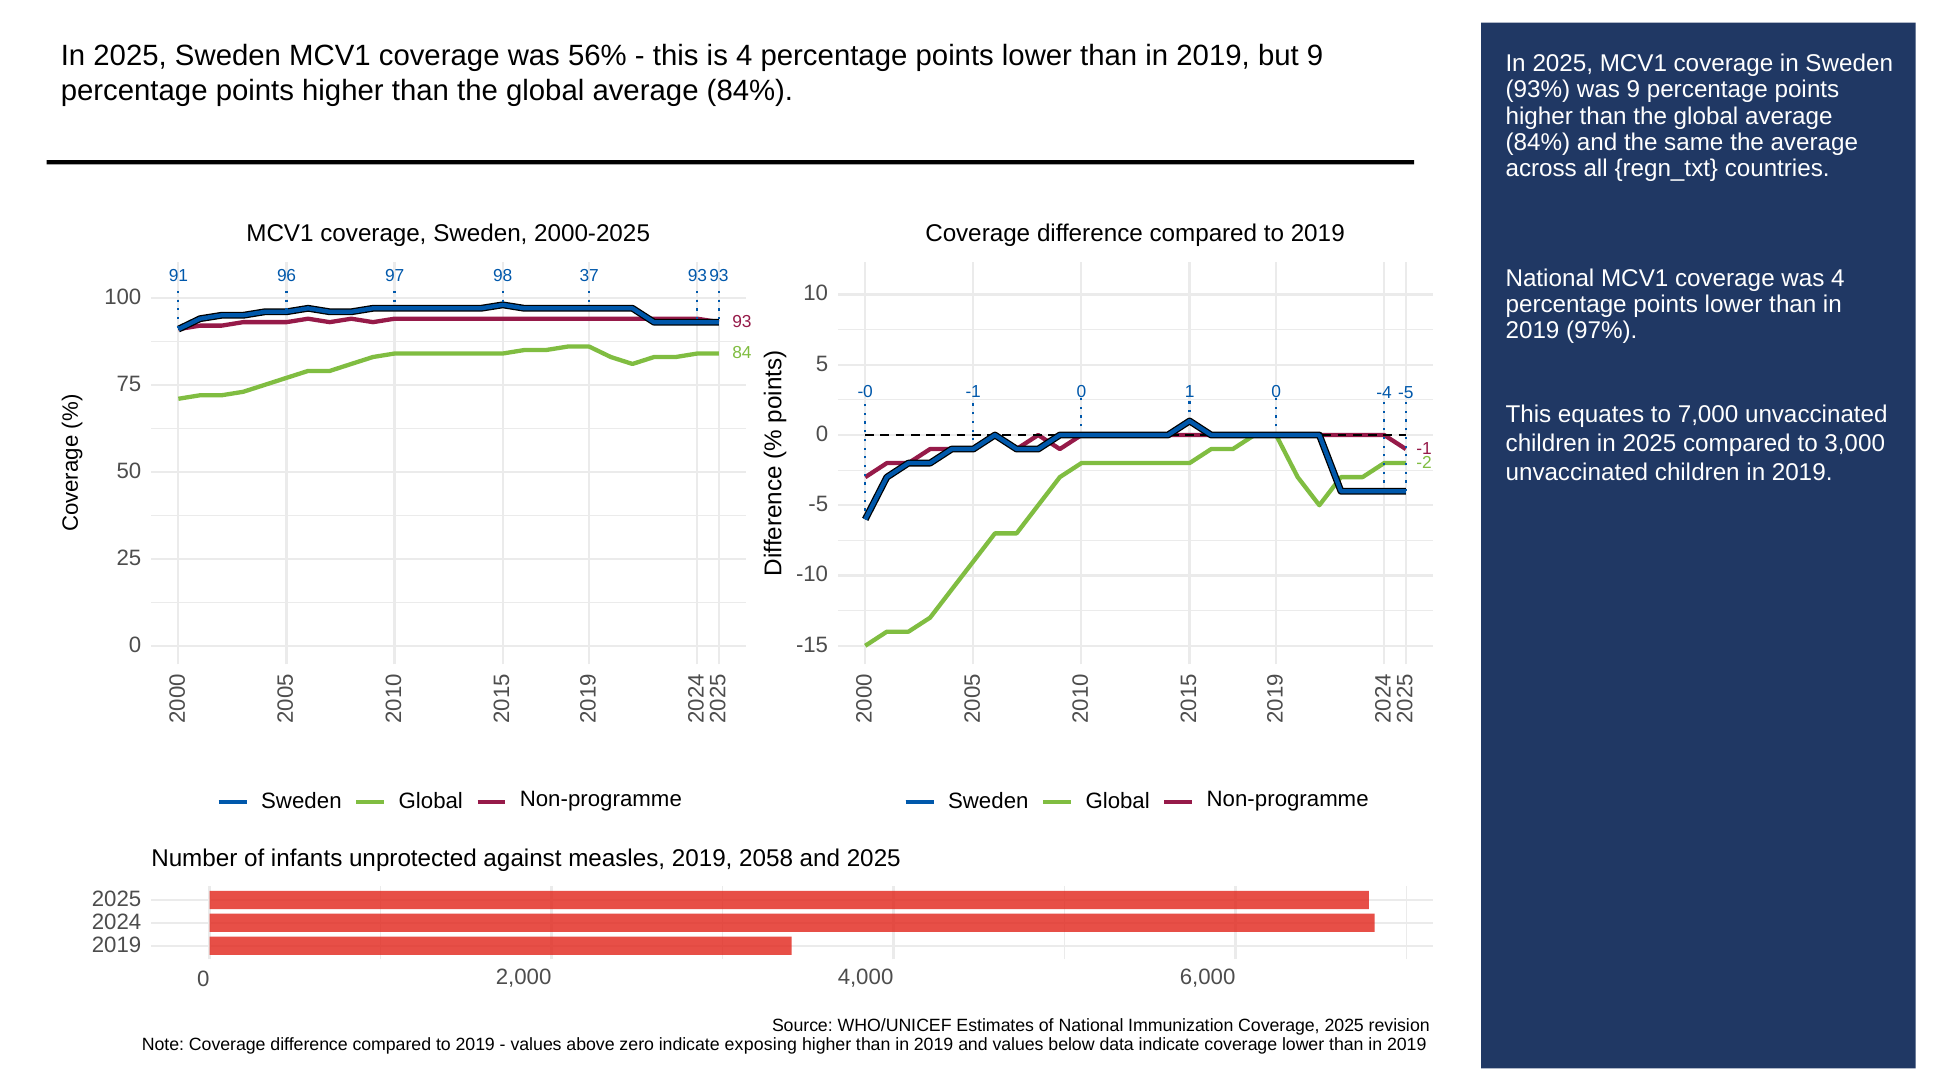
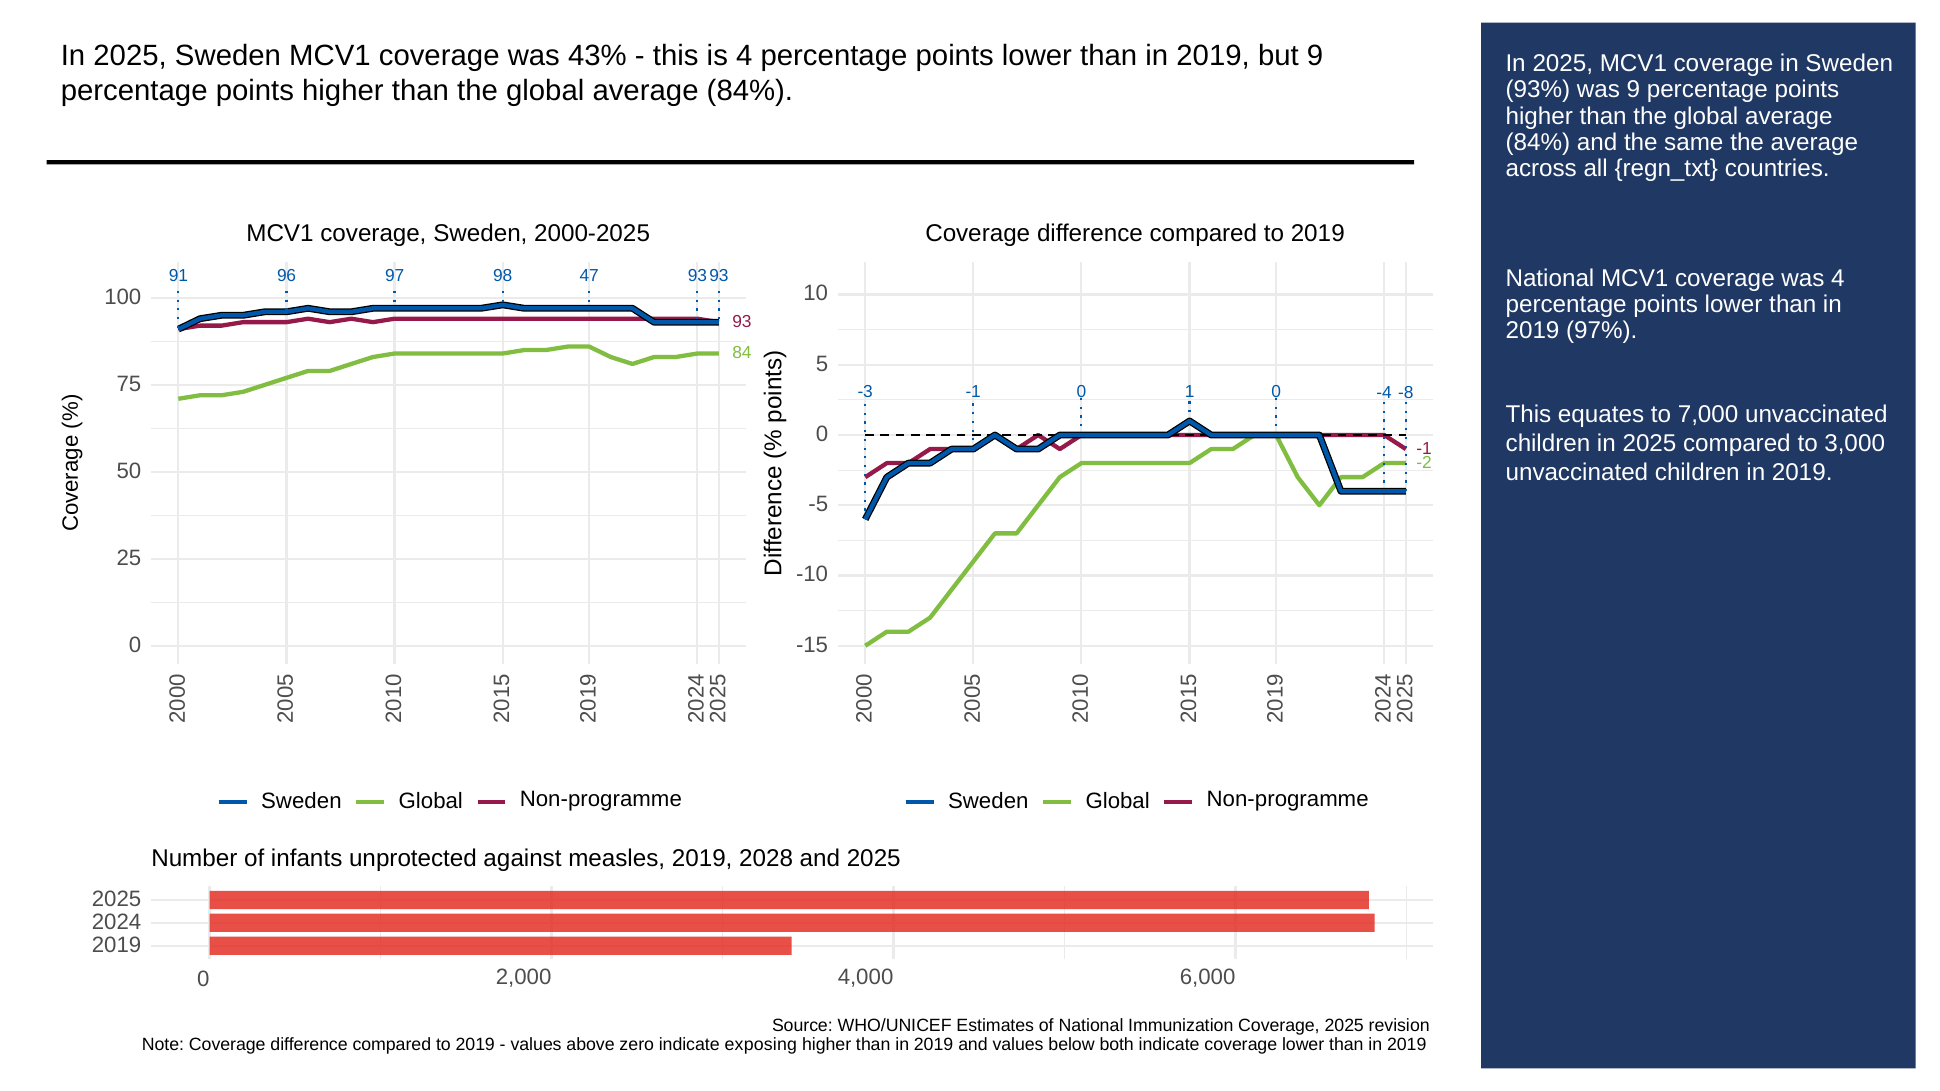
56%: 56% -> 43%
37: 37 -> 47
-0: -0 -> -3
-4 -5: -5 -> -8
2058: 2058 -> 2028
data: data -> both
